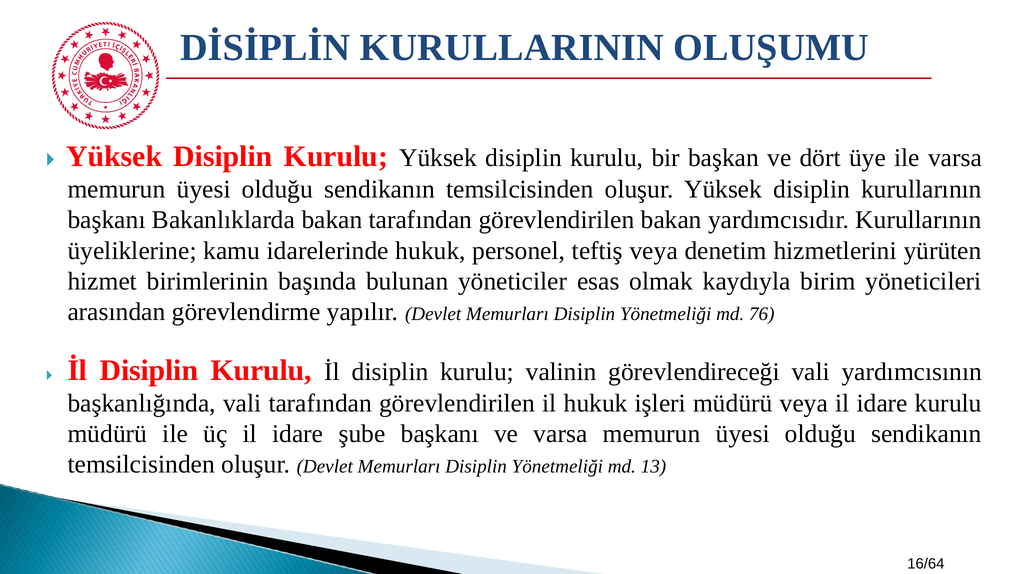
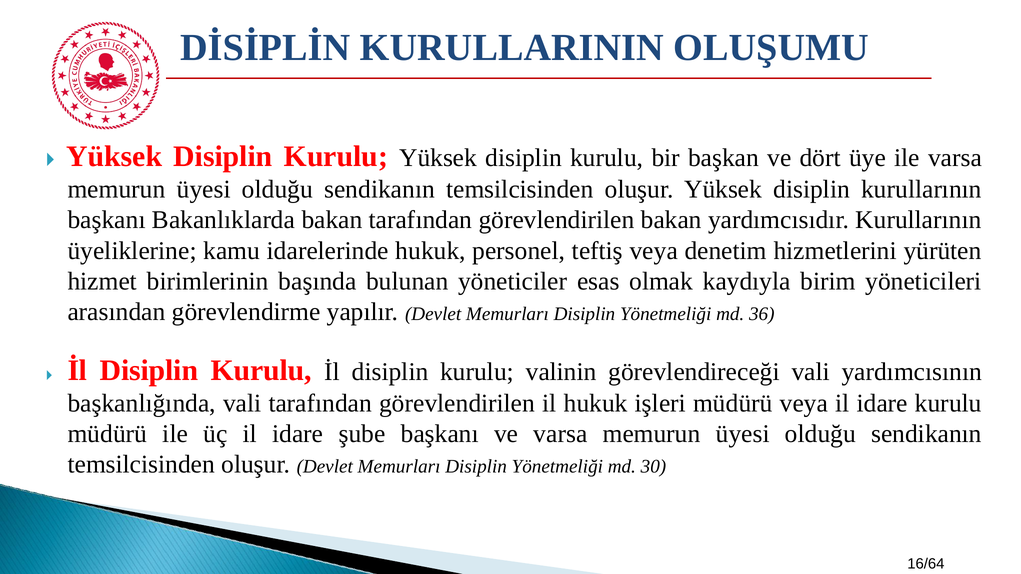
76: 76 -> 36
13: 13 -> 30
